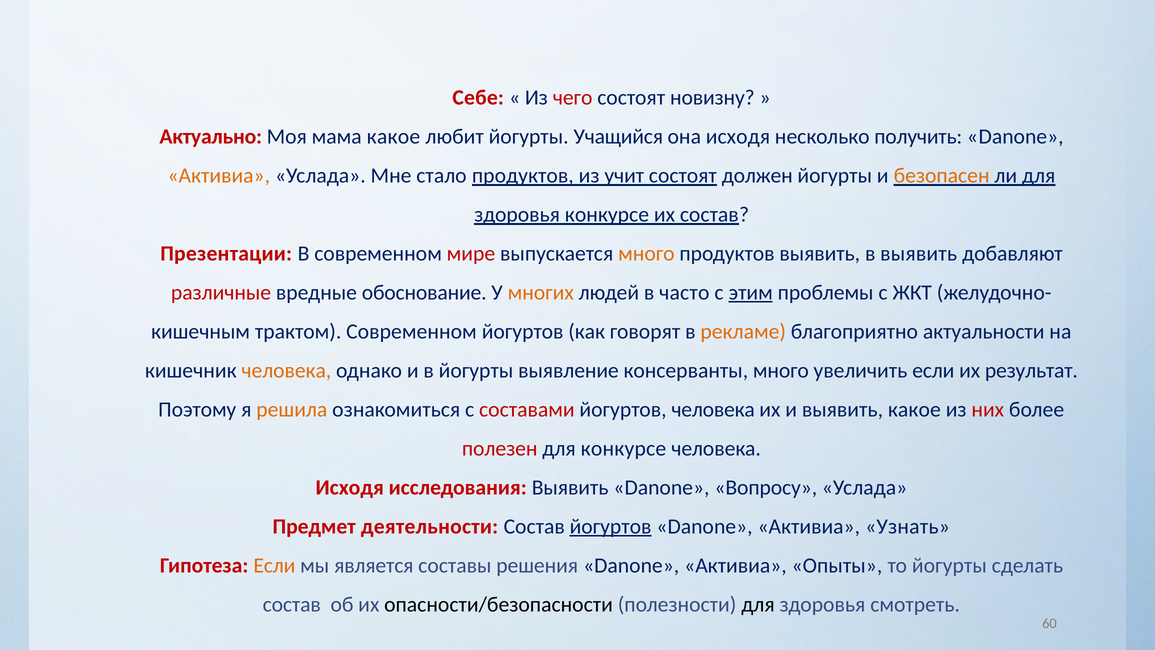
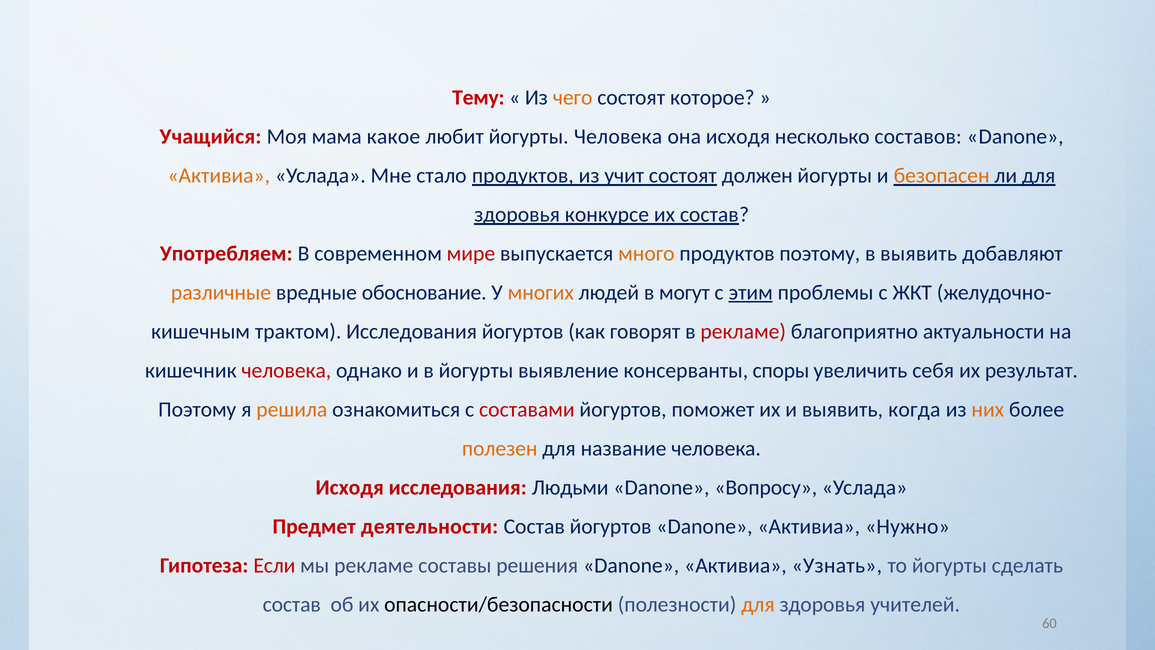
Себе: Себе -> Тему
чего colour: red -> orange
новизну: новизну -> которое
Актуально: Актуально -> Учащийся
йогурты Учащийся: Учащийся -> Человека
получить: получить -> составов
Презентации: Презентации -> Употребляем
продуктов выявить: выявить -> поэтому
различные colour: red -> orange
часто: часто -> могут
трактом Современном: Современном -> Исследования
рекламе at (743, 331) colour: orange -> red
человека at (286, 370) colour: orange -> red
консерванты много: много -> споры
увеличить если: если -> себя
йогуртов человека: человека -> поможет
выявить какое: какое -> когда
них colour: red -> orange
полезен colour: red -> orange
для конкурсе: конкурсе -> название
исследования Выявить: Выявить -> Людьми
йогуртов at (611, 526) underline: present -> none
Узнать: Узнать -> Нужно
Если at (274, 565) colour: orange -> red
мы является: является -> рекламе
Опыты: Опыты -> Узнать
для at (758, 604) colour: black -> orange
смотреть: смотреть -> учителей
